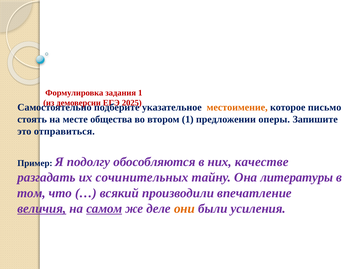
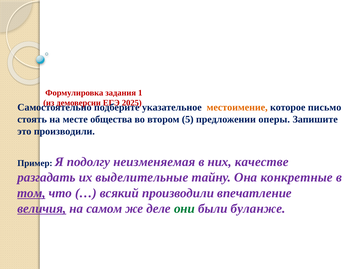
втором 1: 1 -> 5
это отправиться: отправиться -> производили
обособляются: обособляются -> неизменяемая
сочинительных: сочинительных -> выделительные
литературы: литературы -> конкретные
том underline: none -> present
самом underline: present -> none
они colour: orange -> green
усиления: усиления -> буланже
